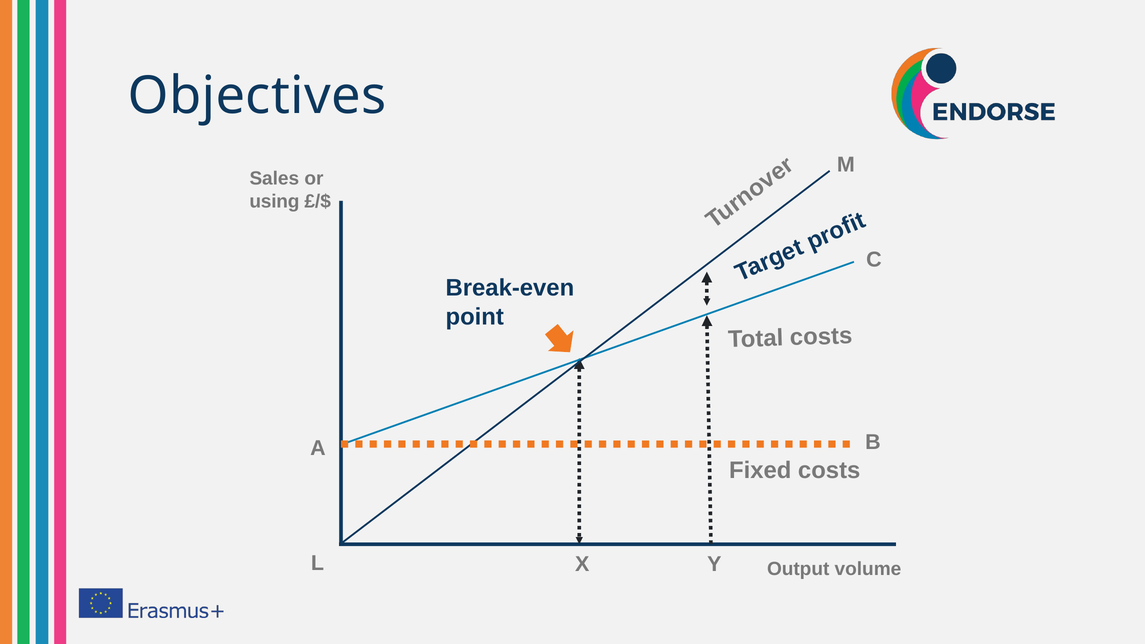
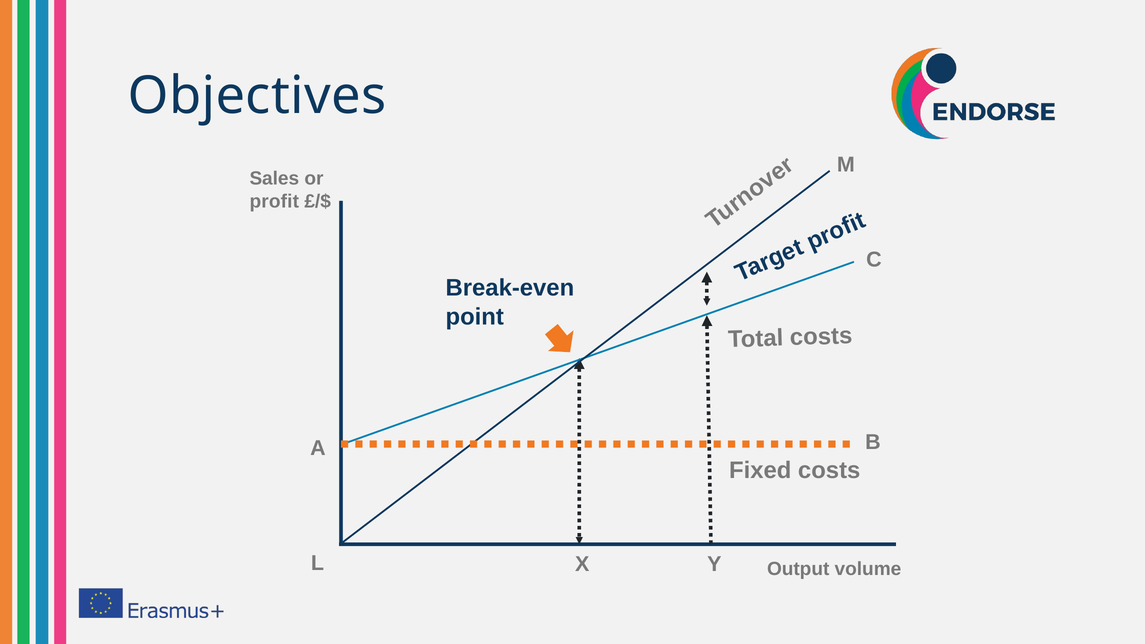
using: using -> profit
